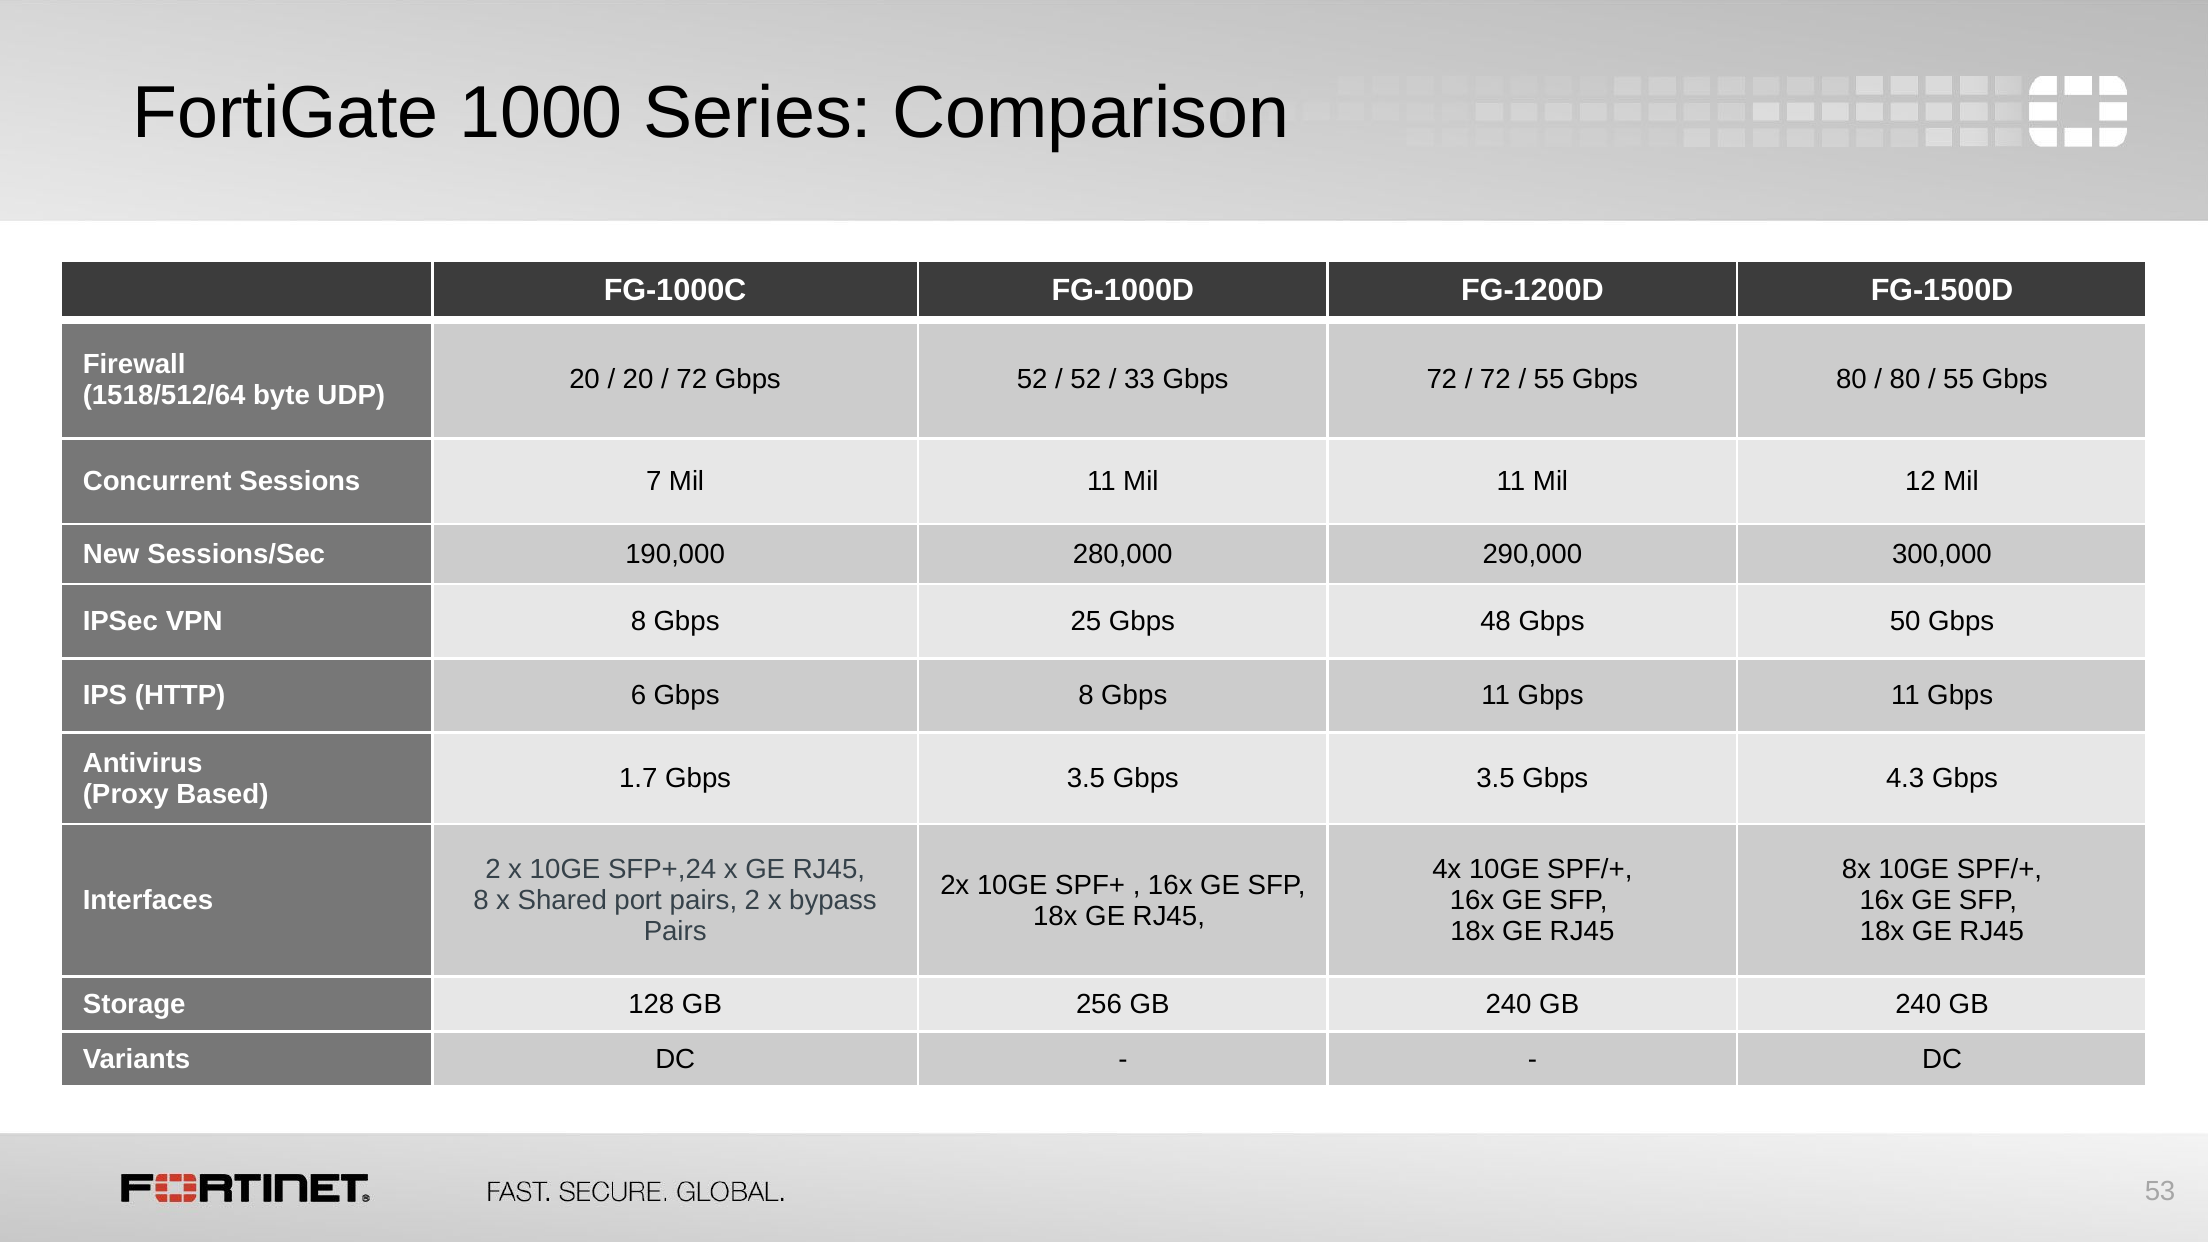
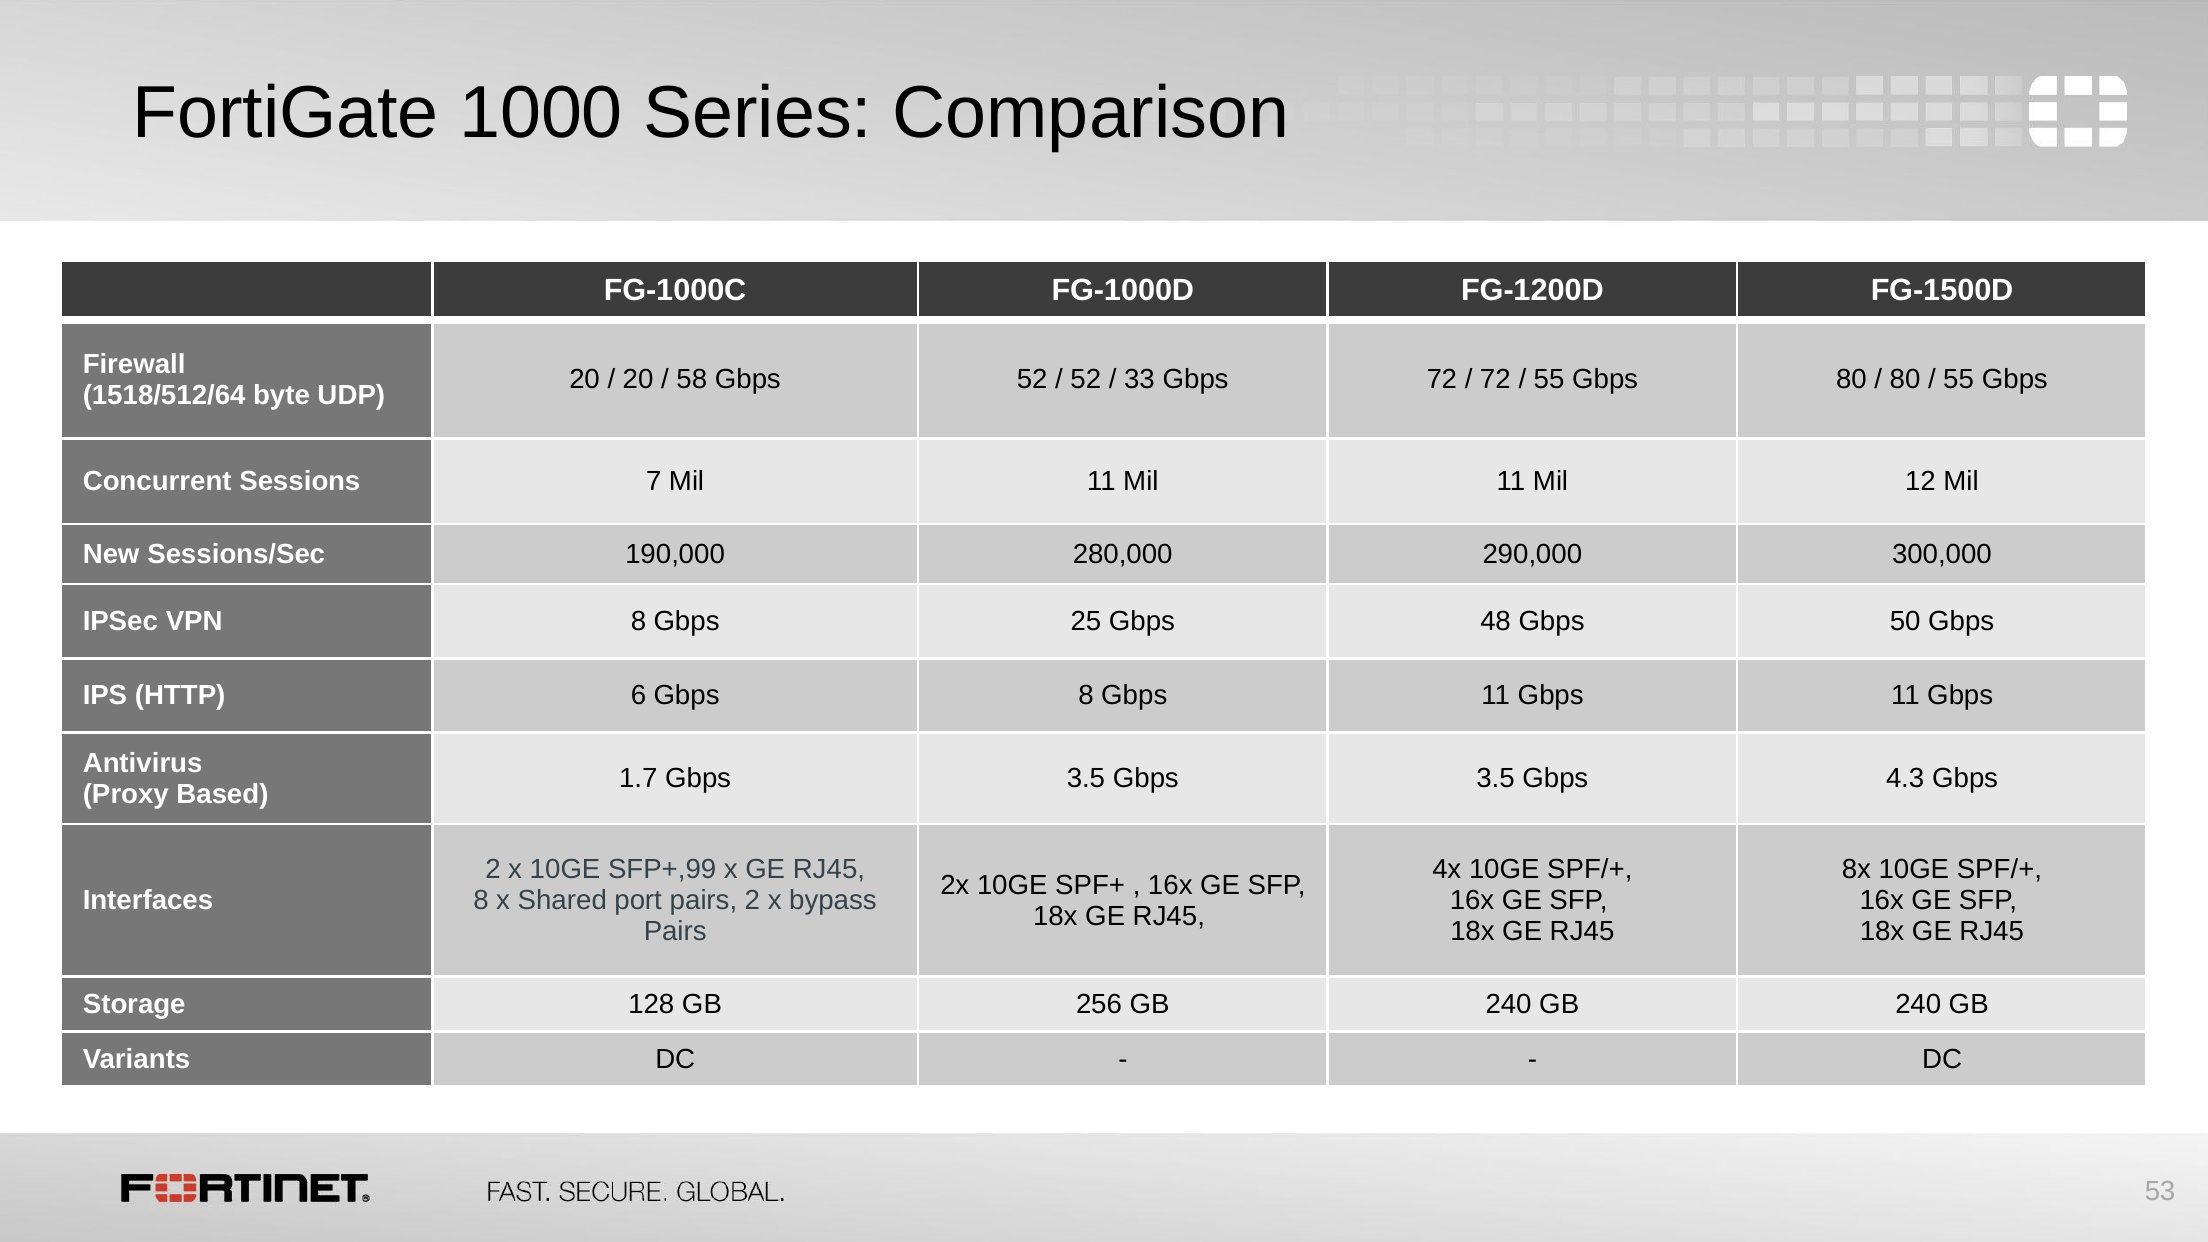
72 at (692, 380): 72 -> 58
SFP+,24: SFP+,24 -> SFP+,99
